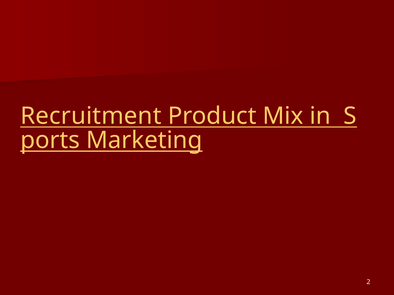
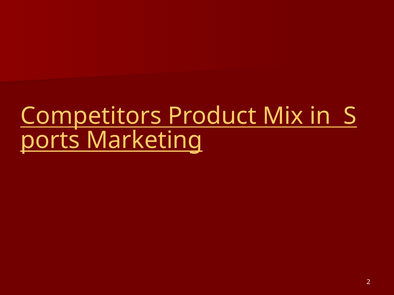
Recruitment: Recruitment -> Competitors
